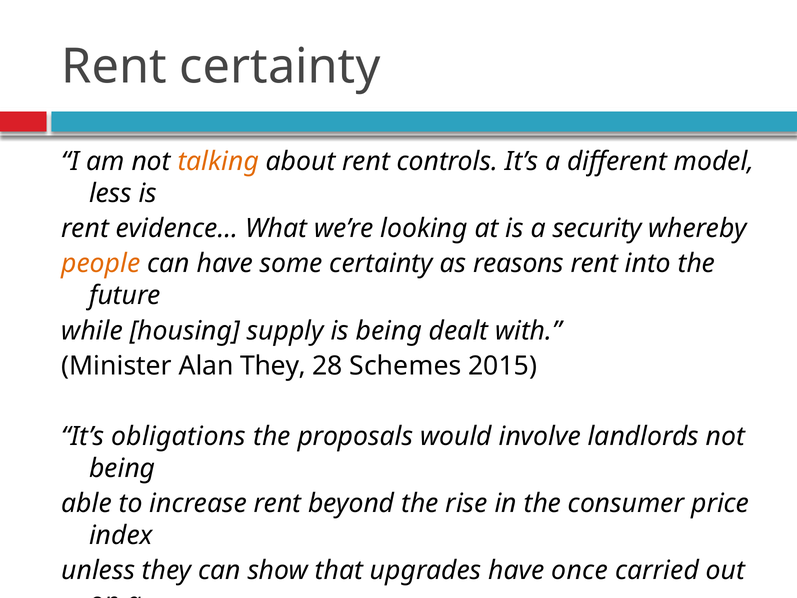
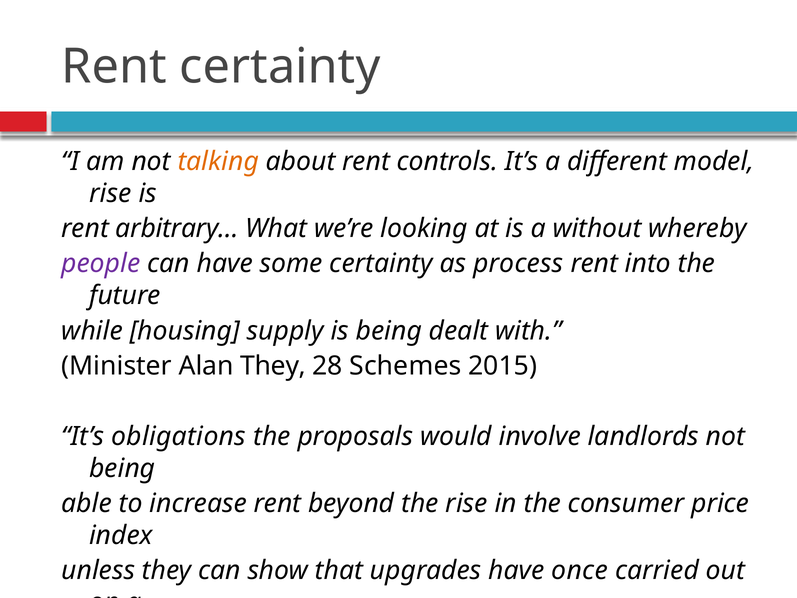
less at (110, 193): less -> rise
evidence…: evidence… -> arbitrary…
security: security -> without
people colour: orange -> purple
reasons: reasons -> process
